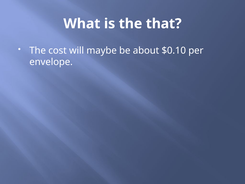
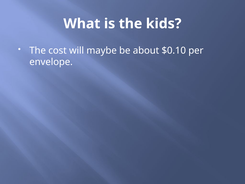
that: that -> kids
